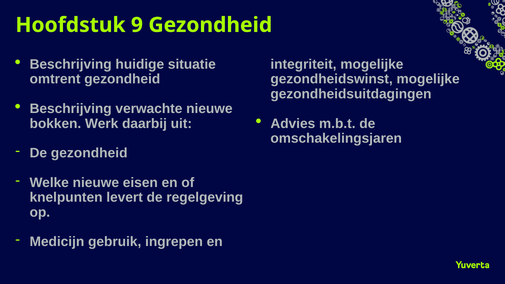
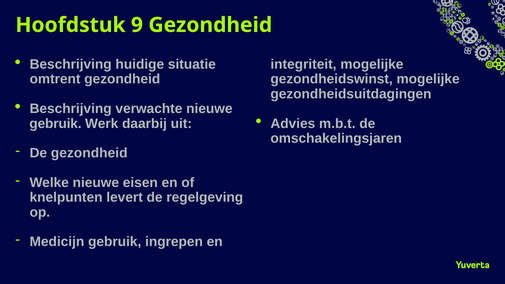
bokken at (55, 124): bokken -> gebruik
